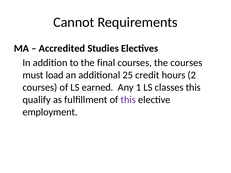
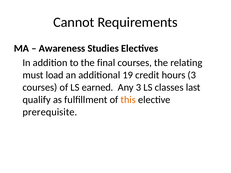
Accredited: Accredited -> Awareness
the courses: courses -> relating
25: 25 -> 19
hours 2: 2 -> 3
Any 1: 1 -> 3
classes this: this -> last
this at (128, 100) colour: purple -> orange
employment: employment -> prerequisite
